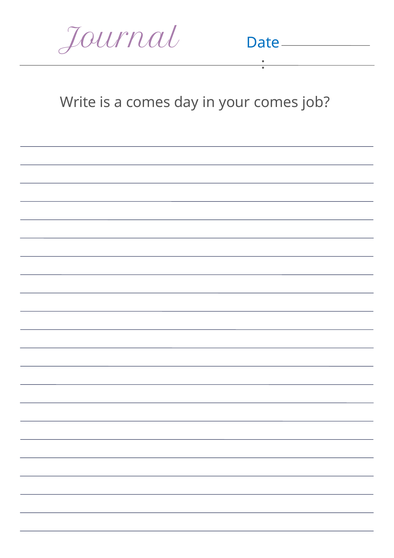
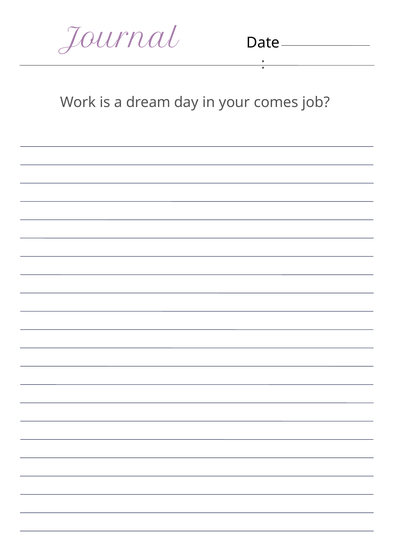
Date colour: blue -> black
Write: Write -> Work
a comes: comes -> dream
